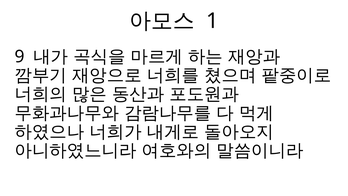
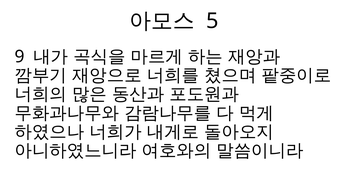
1: 1 -> 5
